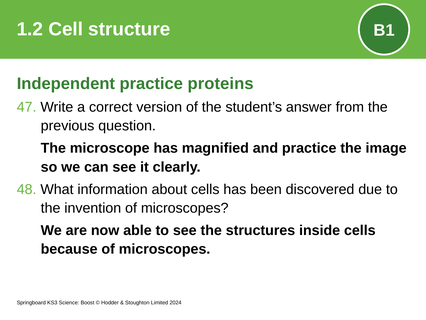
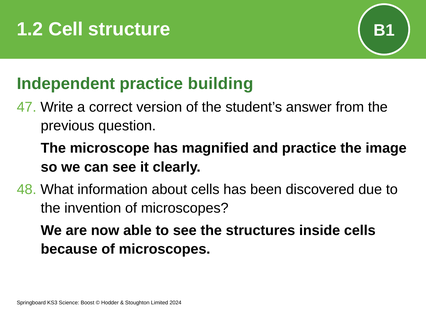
proteins: proteins -> building
